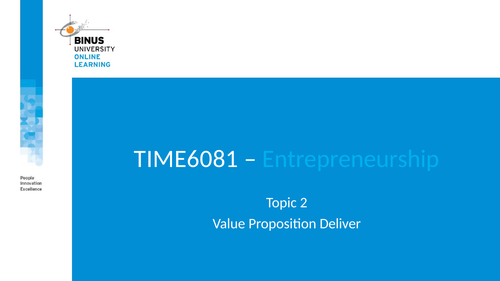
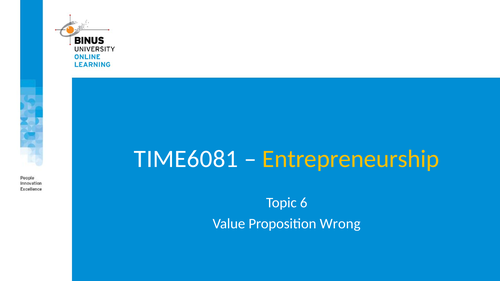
Entrepreneurship colour: light blue -> yellow
2: 2 -> 6
Deliver: Deliver -> Wrong
